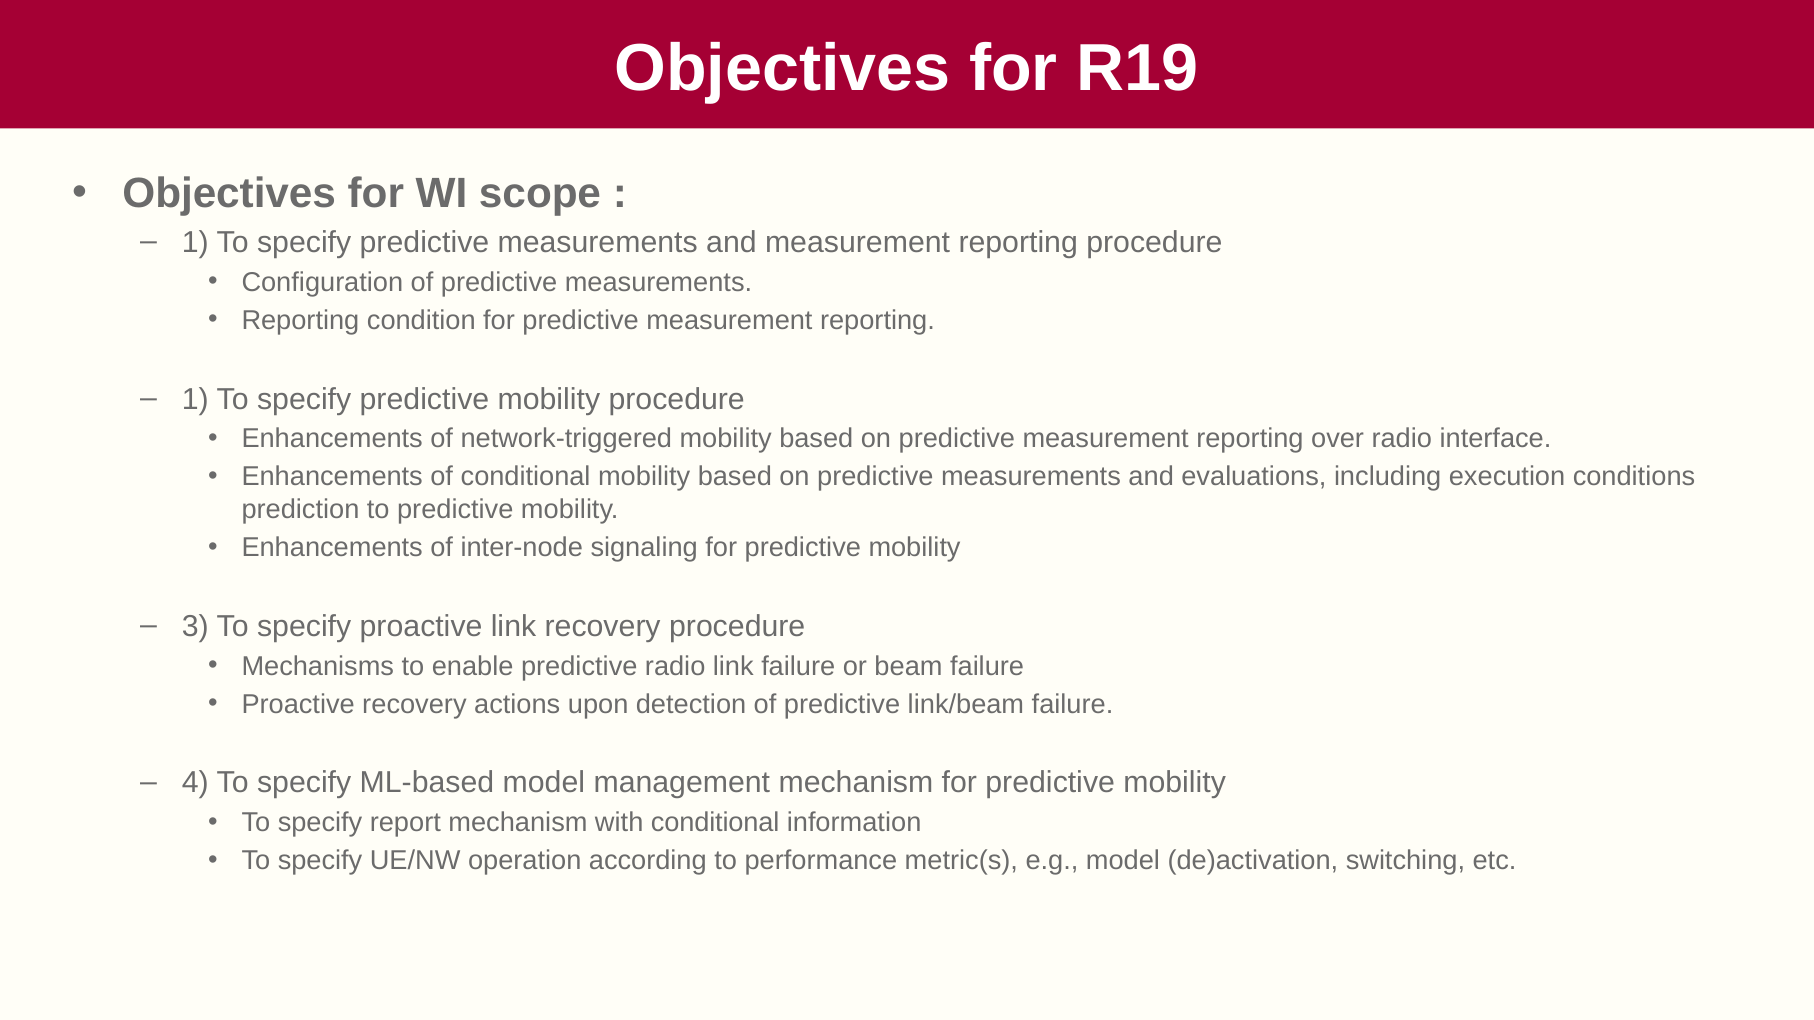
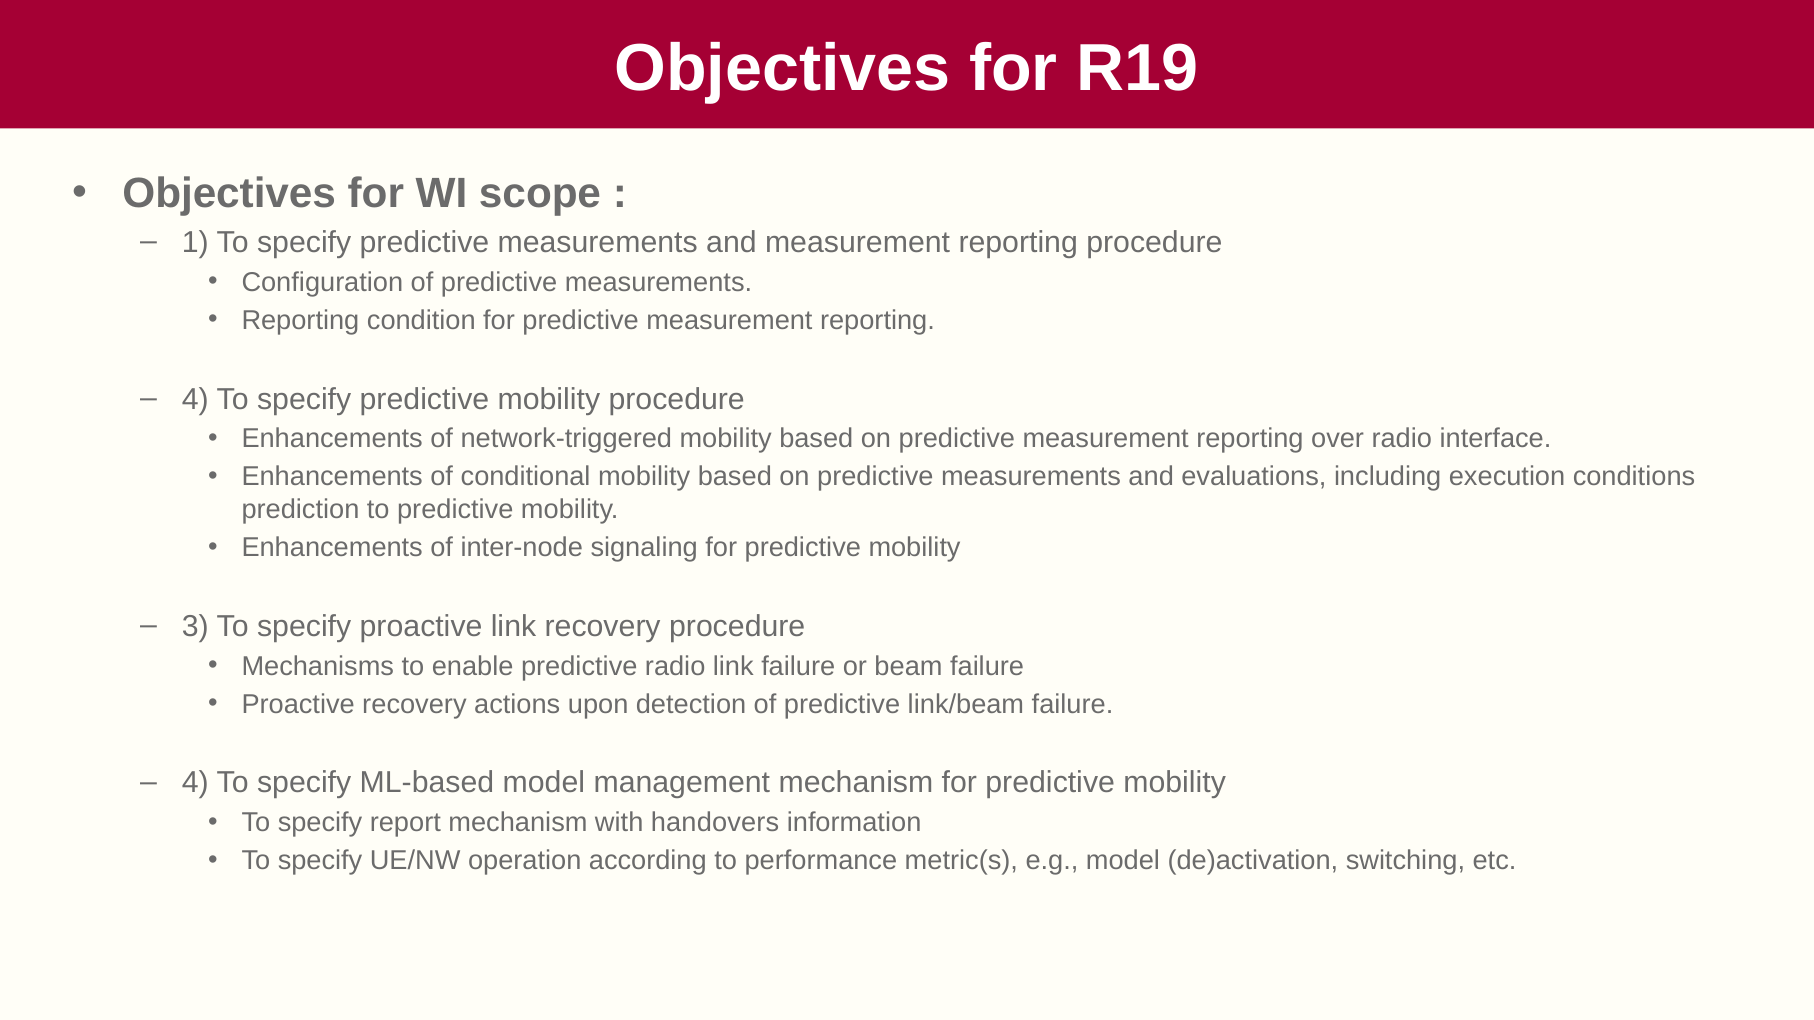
1 at (195, 399): 1 -> 4
with conditional: conditional -> handovers
